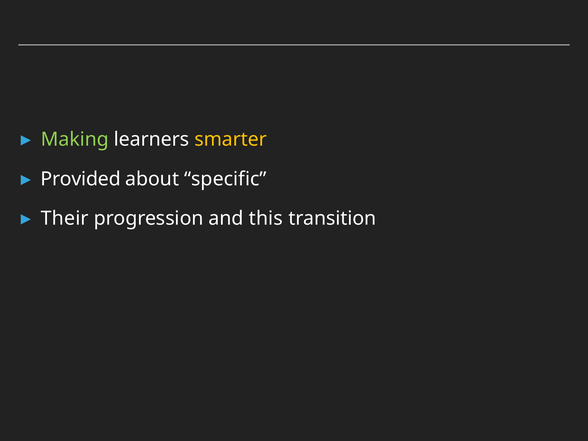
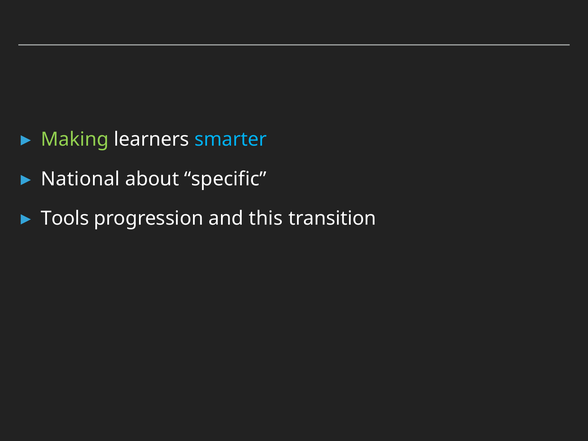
smarter colour: yellow -> light blue
Provided: Provided -> National
Their: Their -> Tools
